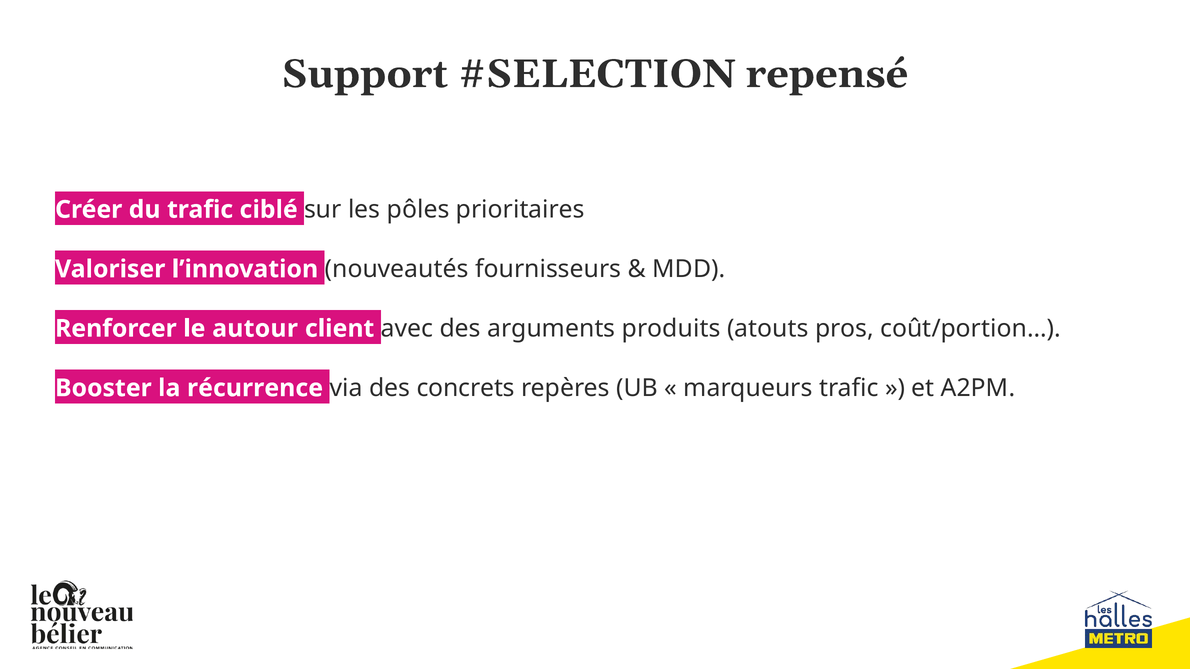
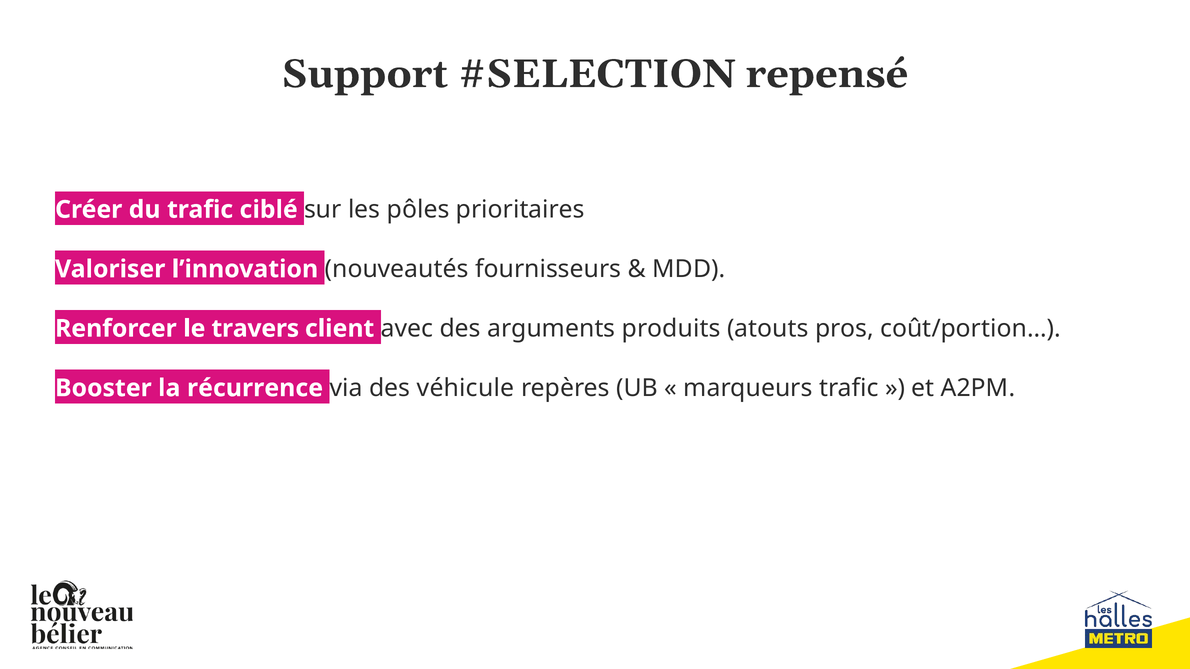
autour: autour -> travers
concrets: concrets -> véhicule
